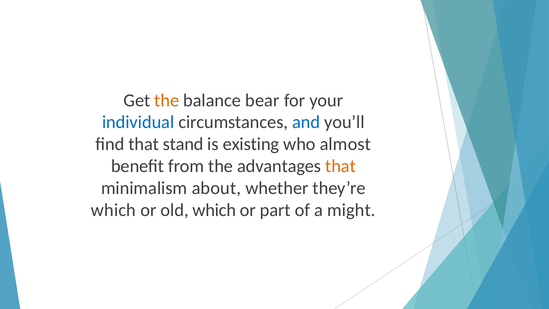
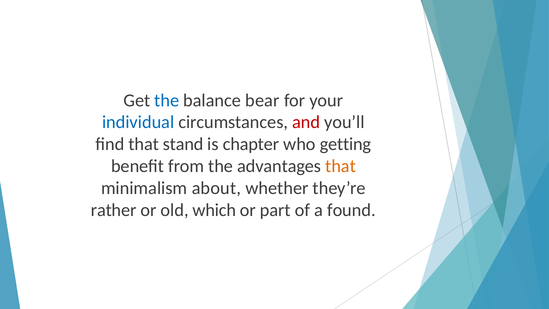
the at (167, 100) colour: orange -> blue
and colour: blue -> red
existing: existing -> chapter
almost: almost -> getting
which at (113, 210): which -> rather
might: might -> found
